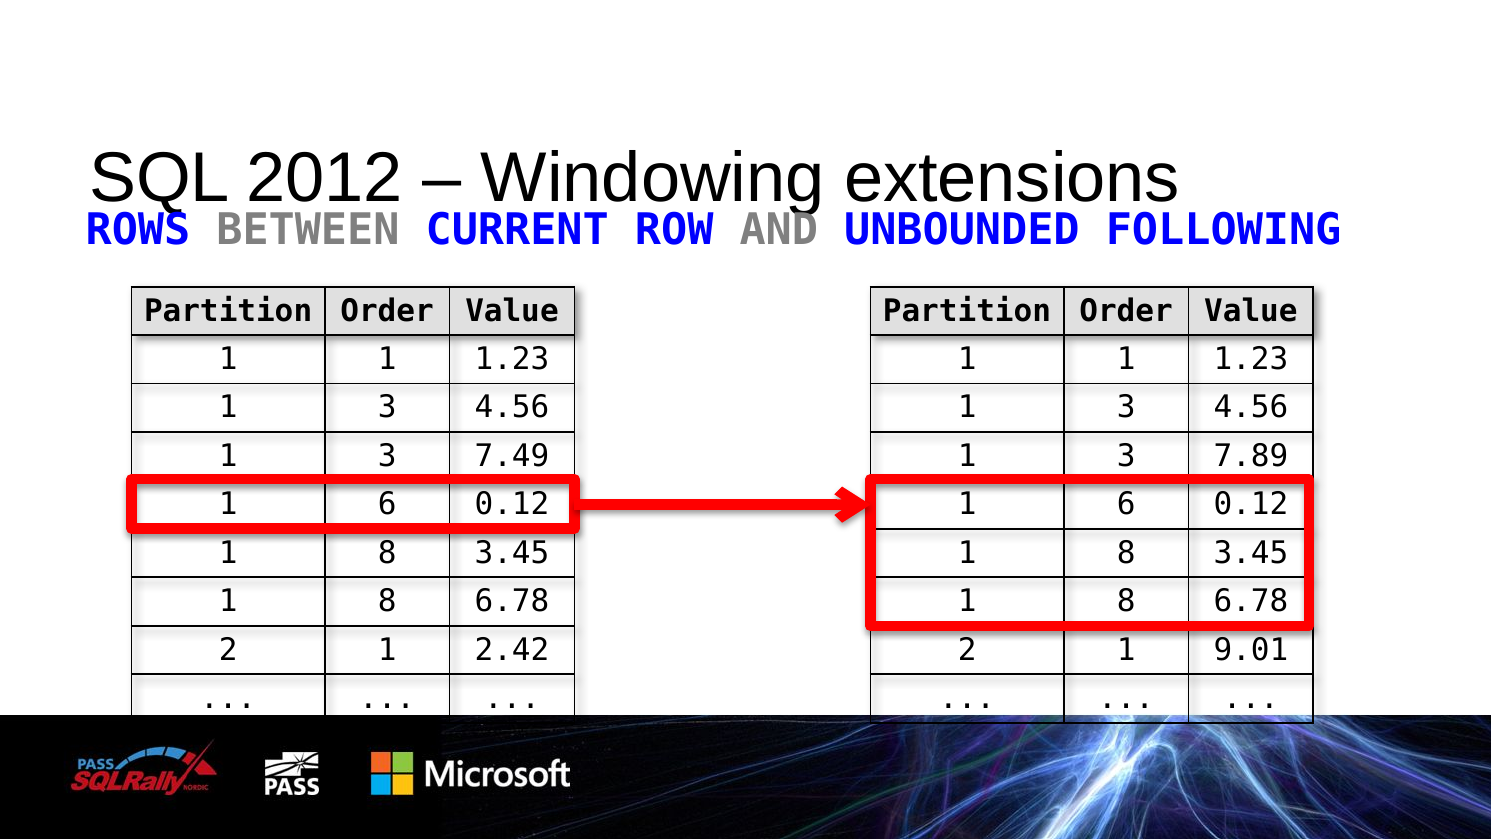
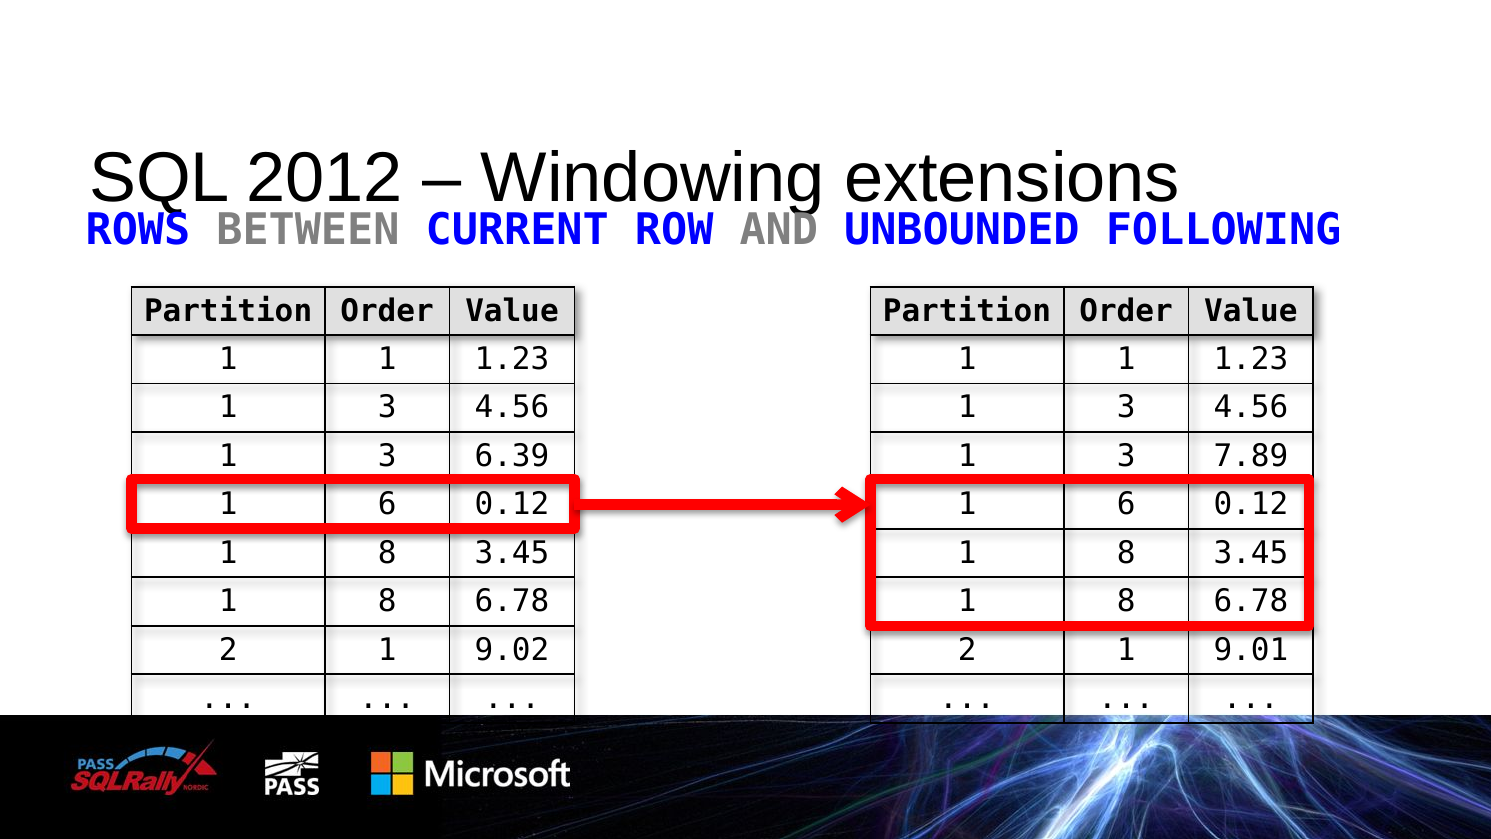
7.49: 7.49 -> 6.39
2.42: 2.42 -> 9.02
